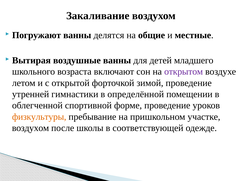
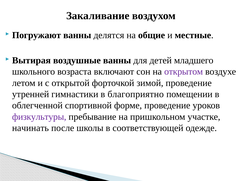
определённой: определённой -> благоприятно
физкультуры colour: orange -> purple
воздухом at (31, 128): воздухом -> начинать
